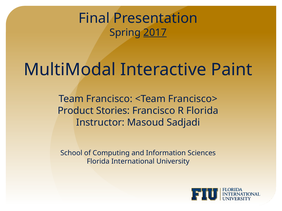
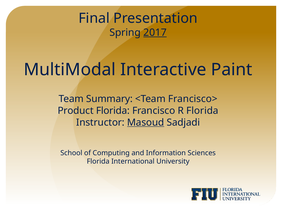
Team Francisco: Francisco -> Summary
Product Stories: Stories -> Florida
Masoud underline: none -> present
